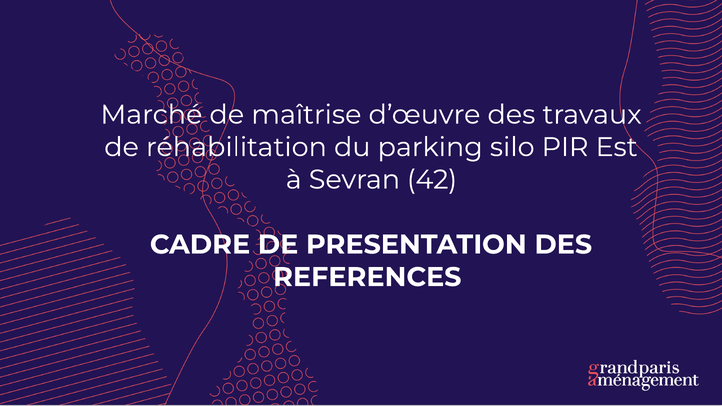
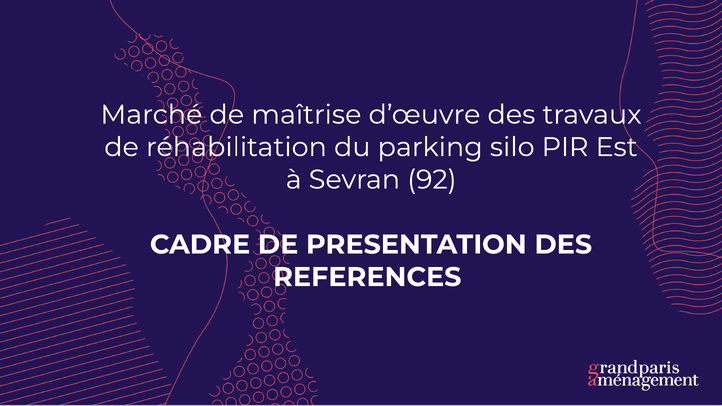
42: 42 -> 92
